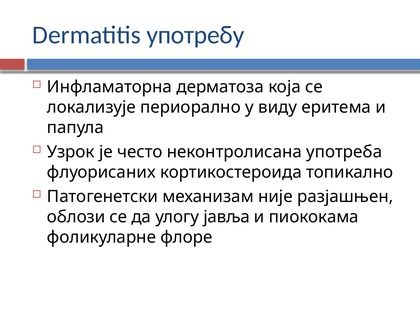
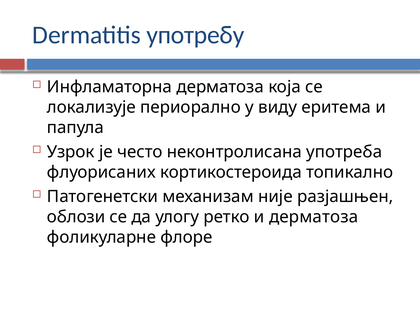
јавља: јавља -> ретко
и пиококама: пиококама -> дерматоза
